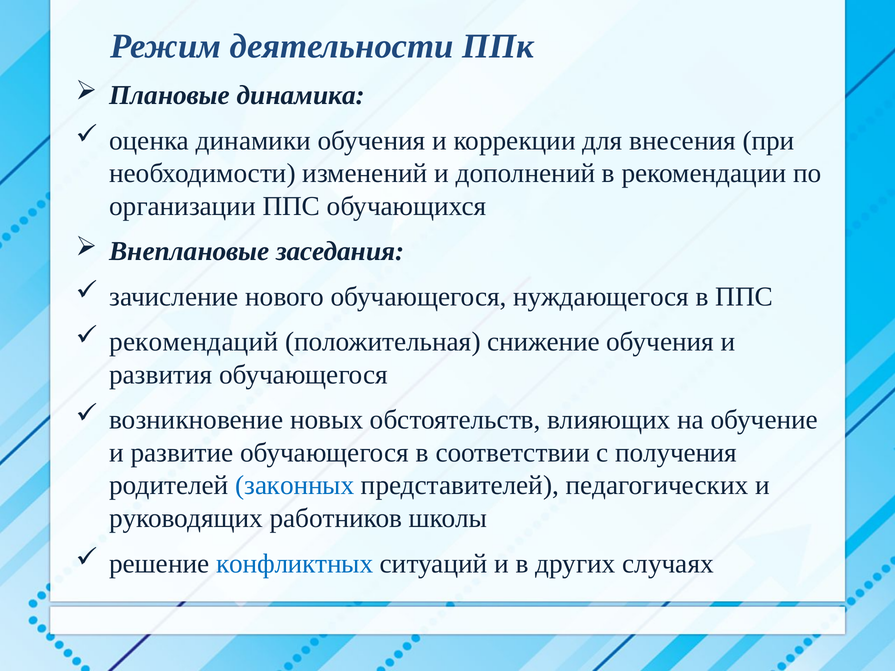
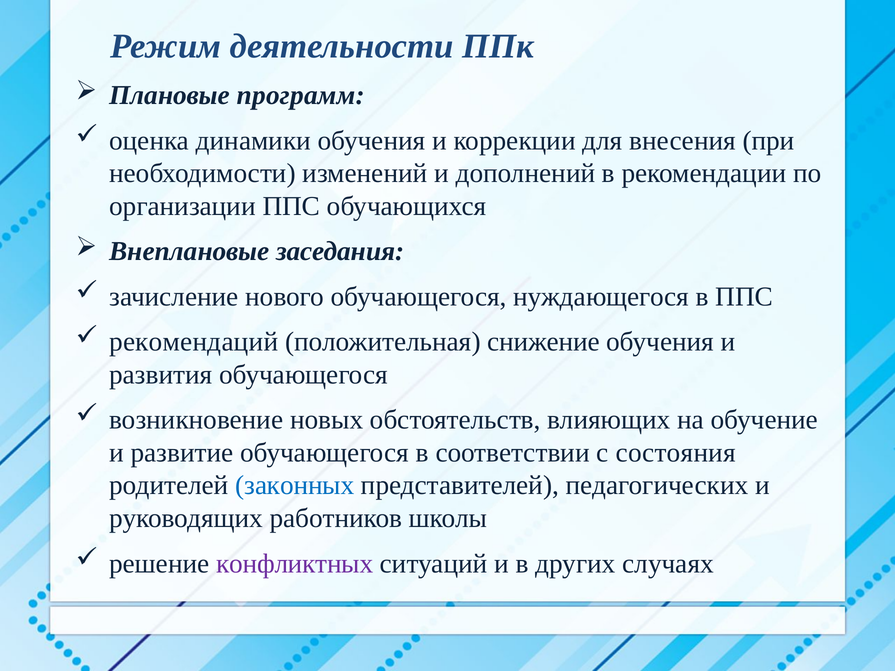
динамика: динамика -> программ
получения: получения -> состояния
конфликтных colour: blue -> purple
